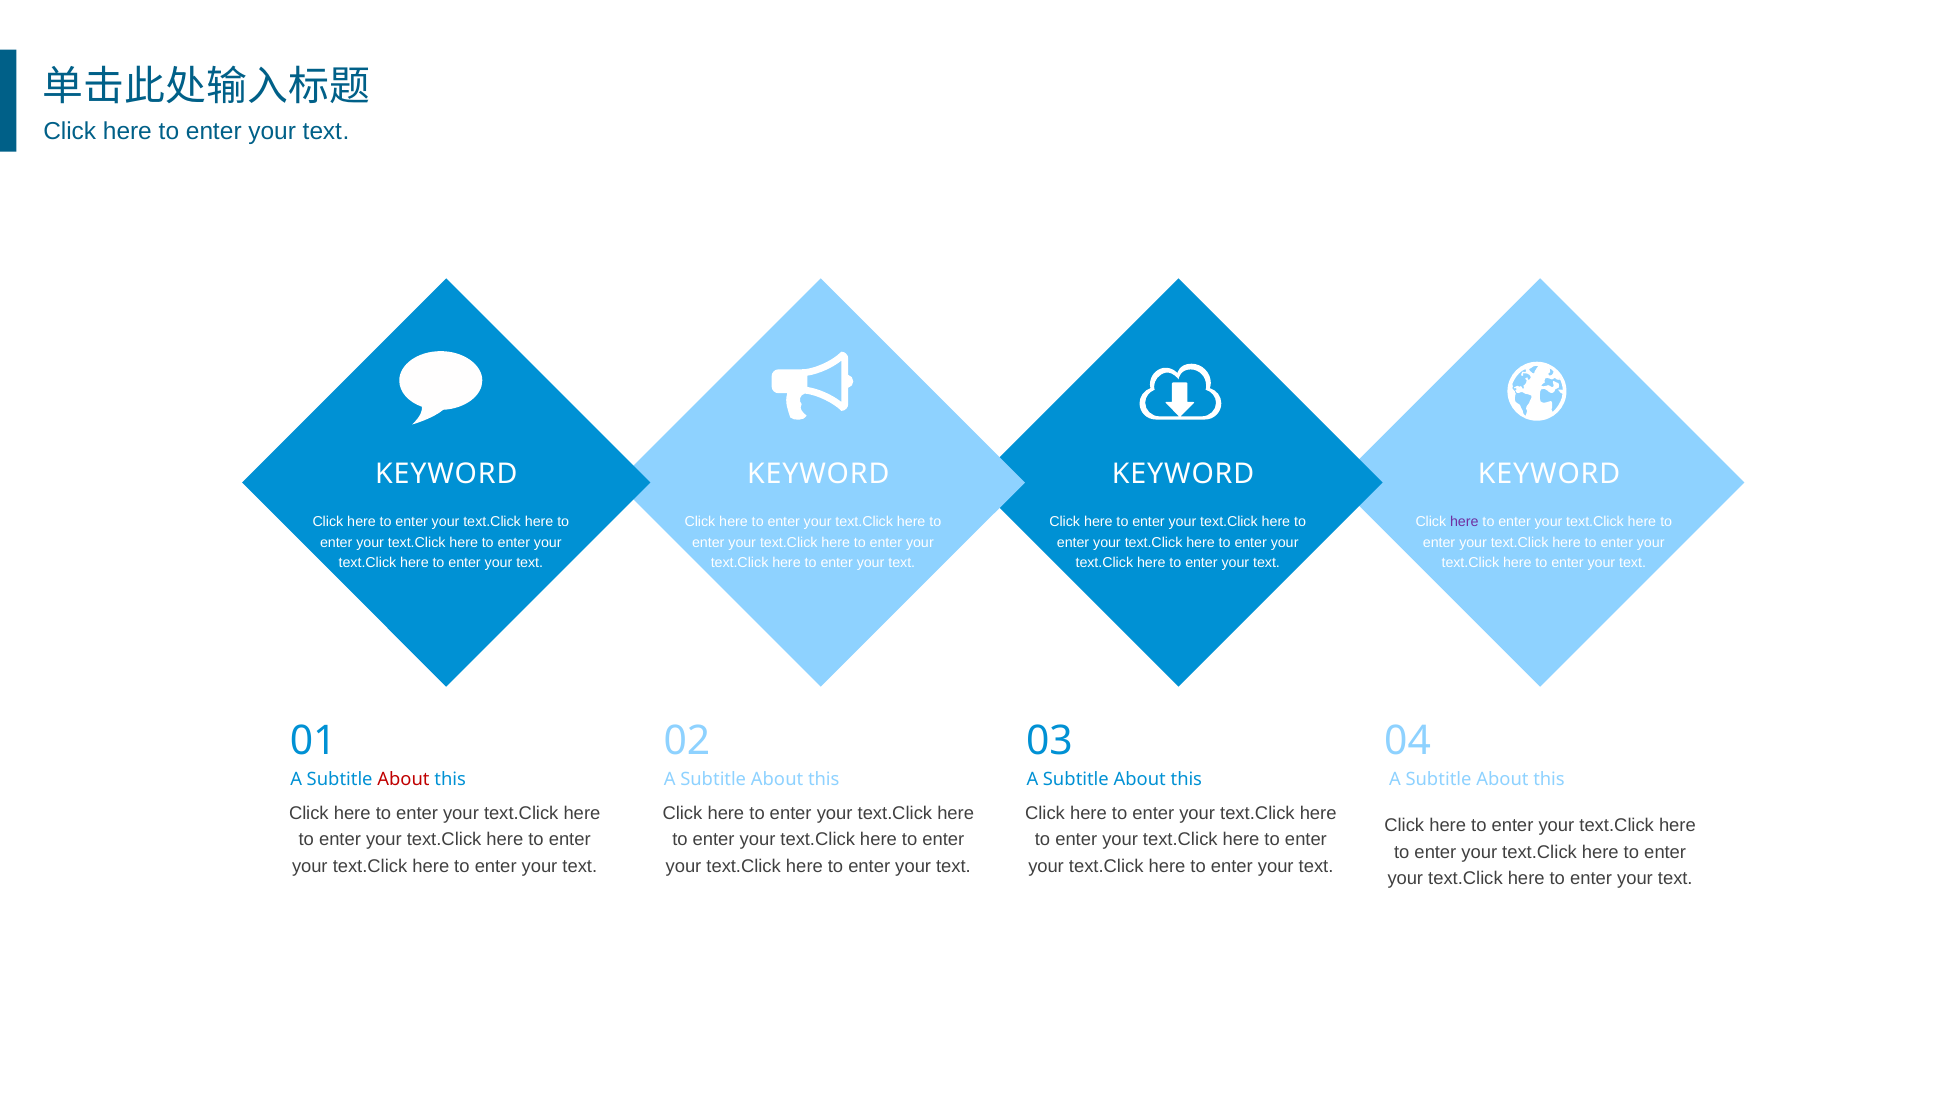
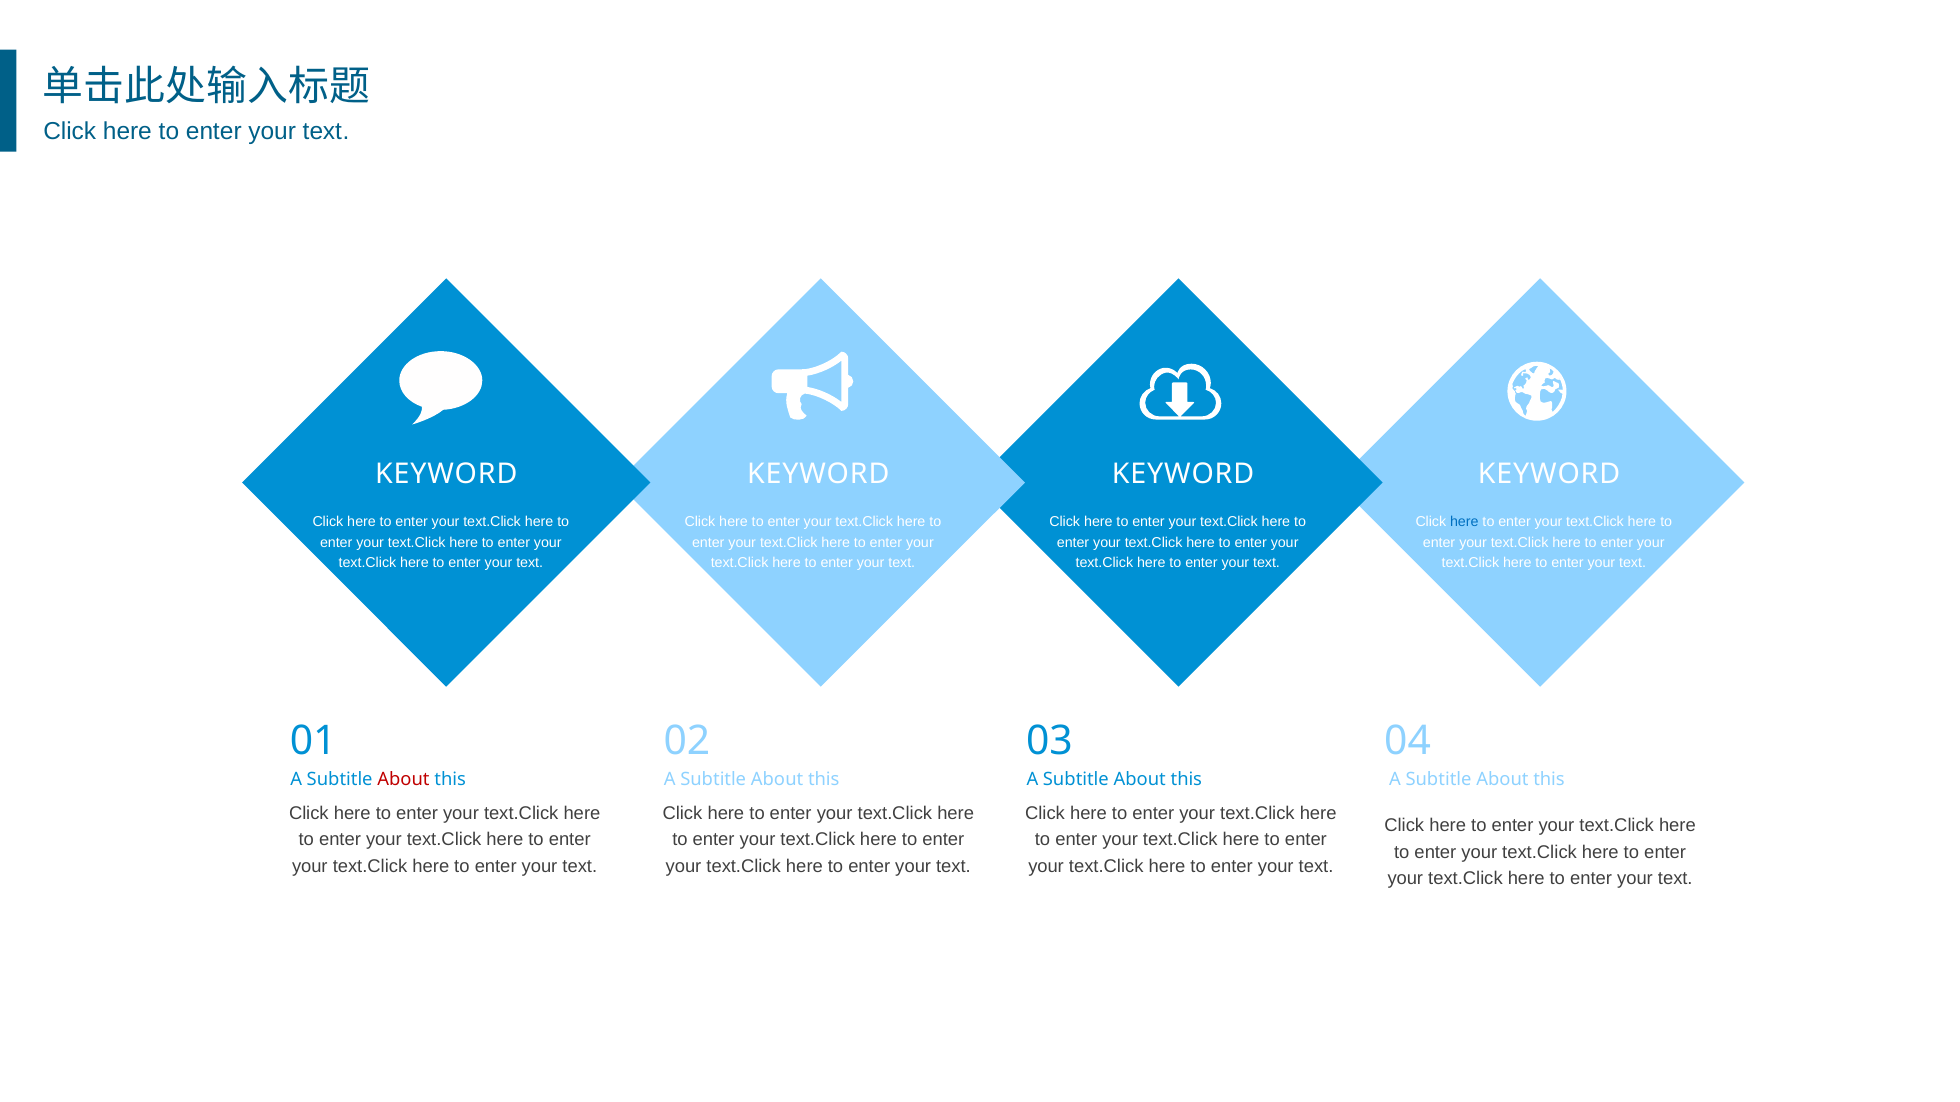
here at (1464, 522) colour: purple -> blue
